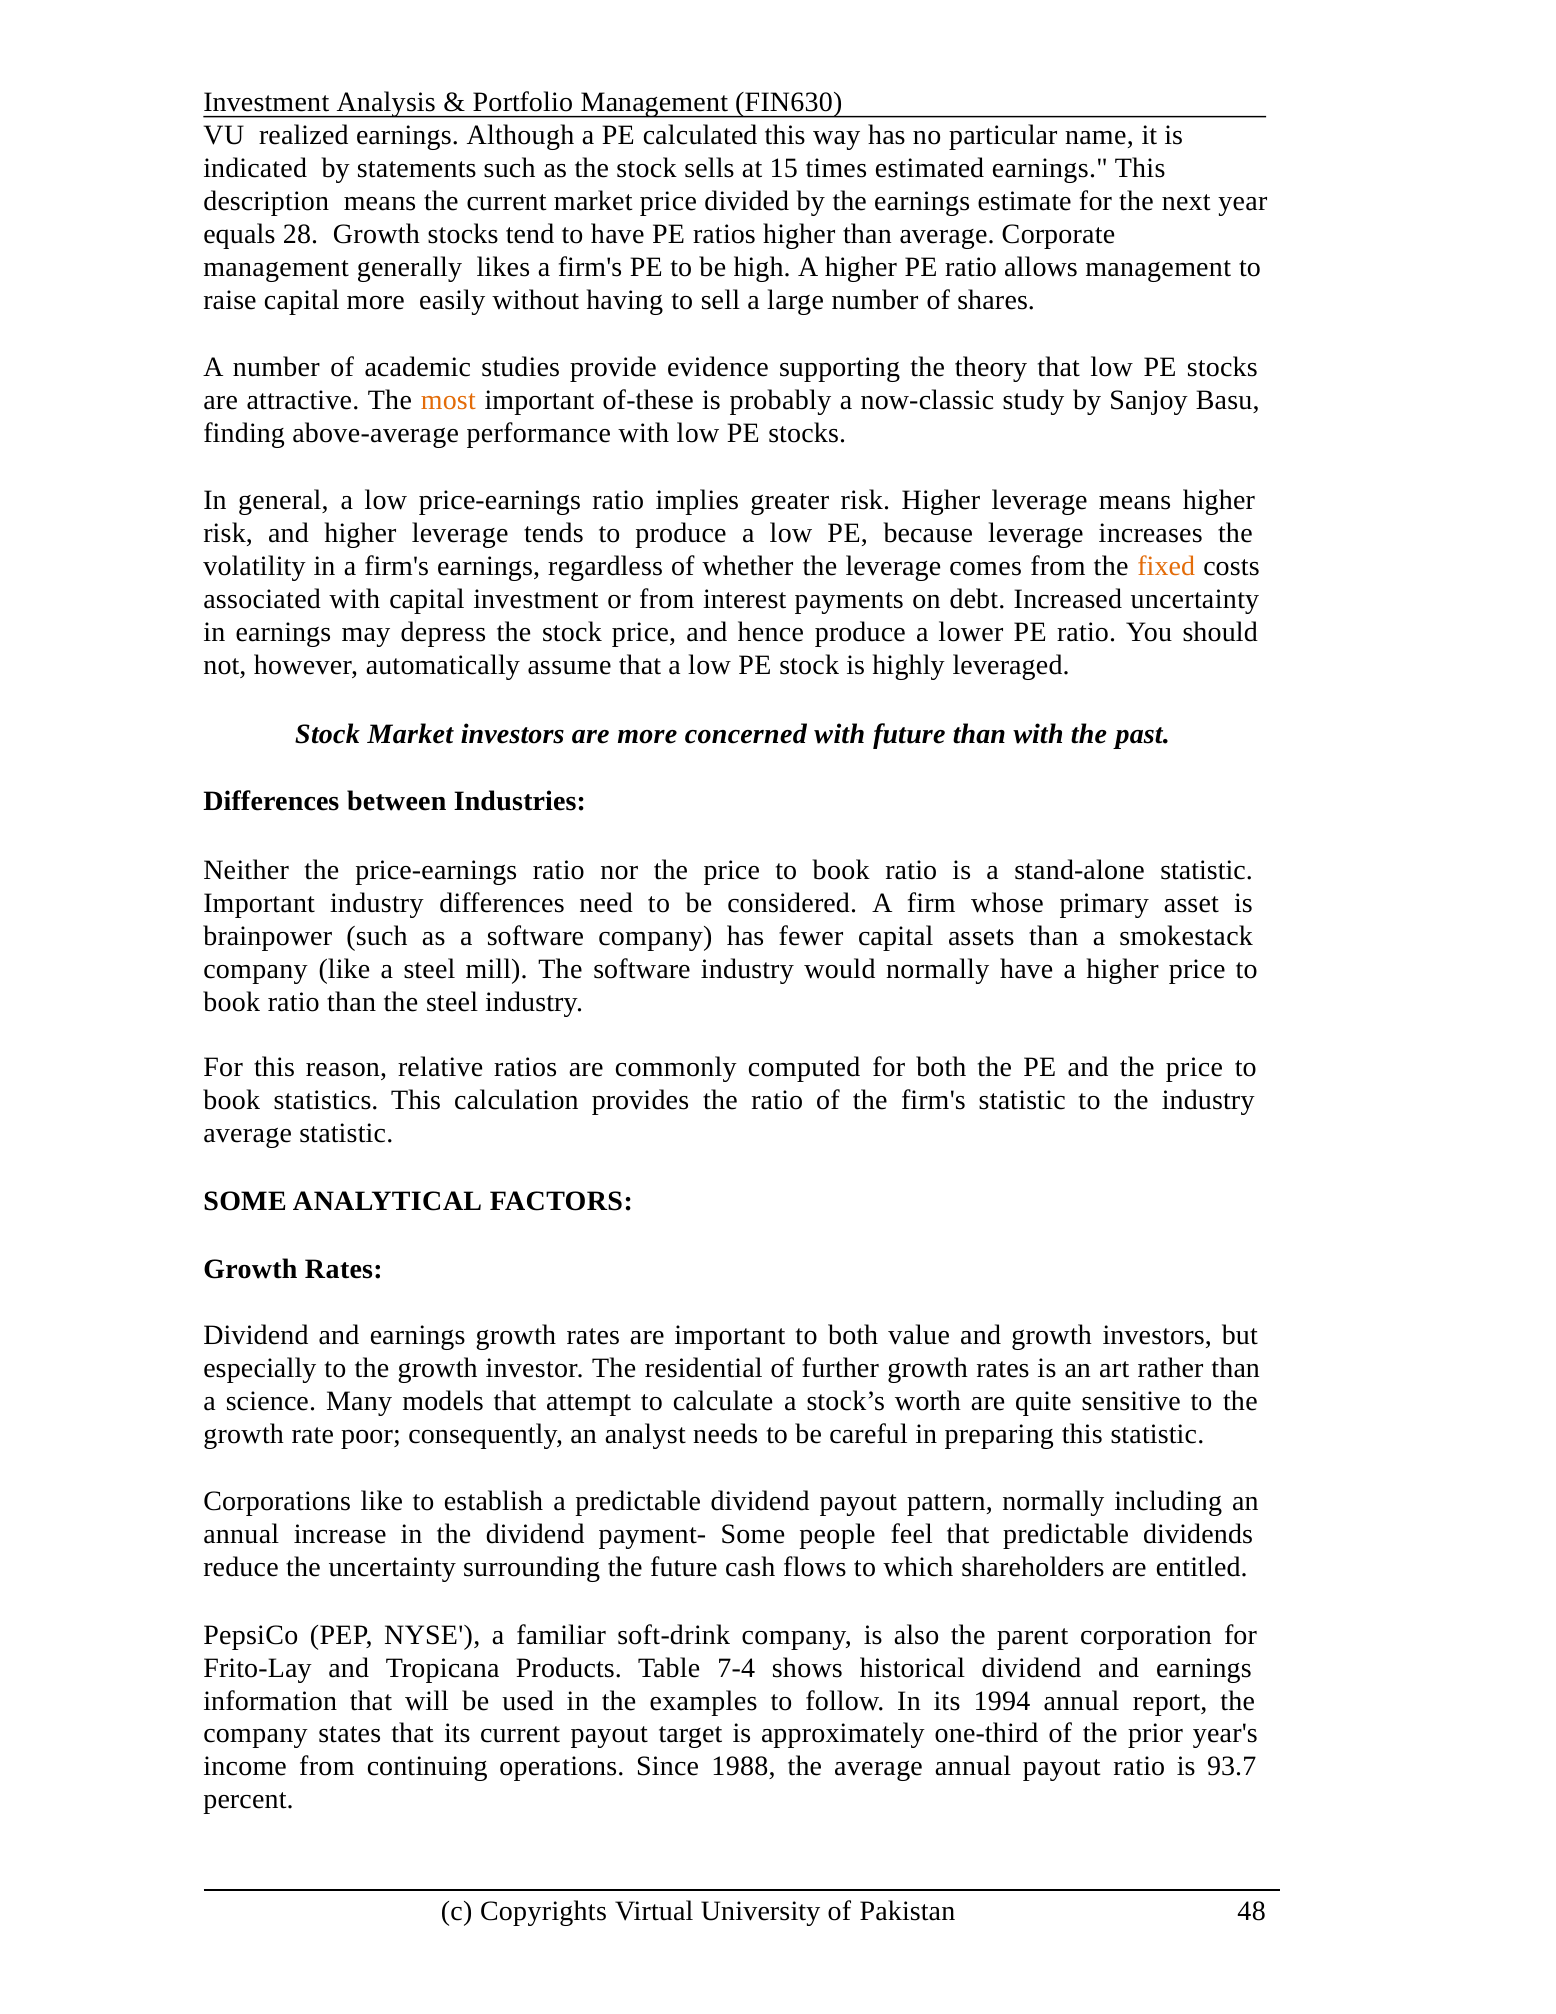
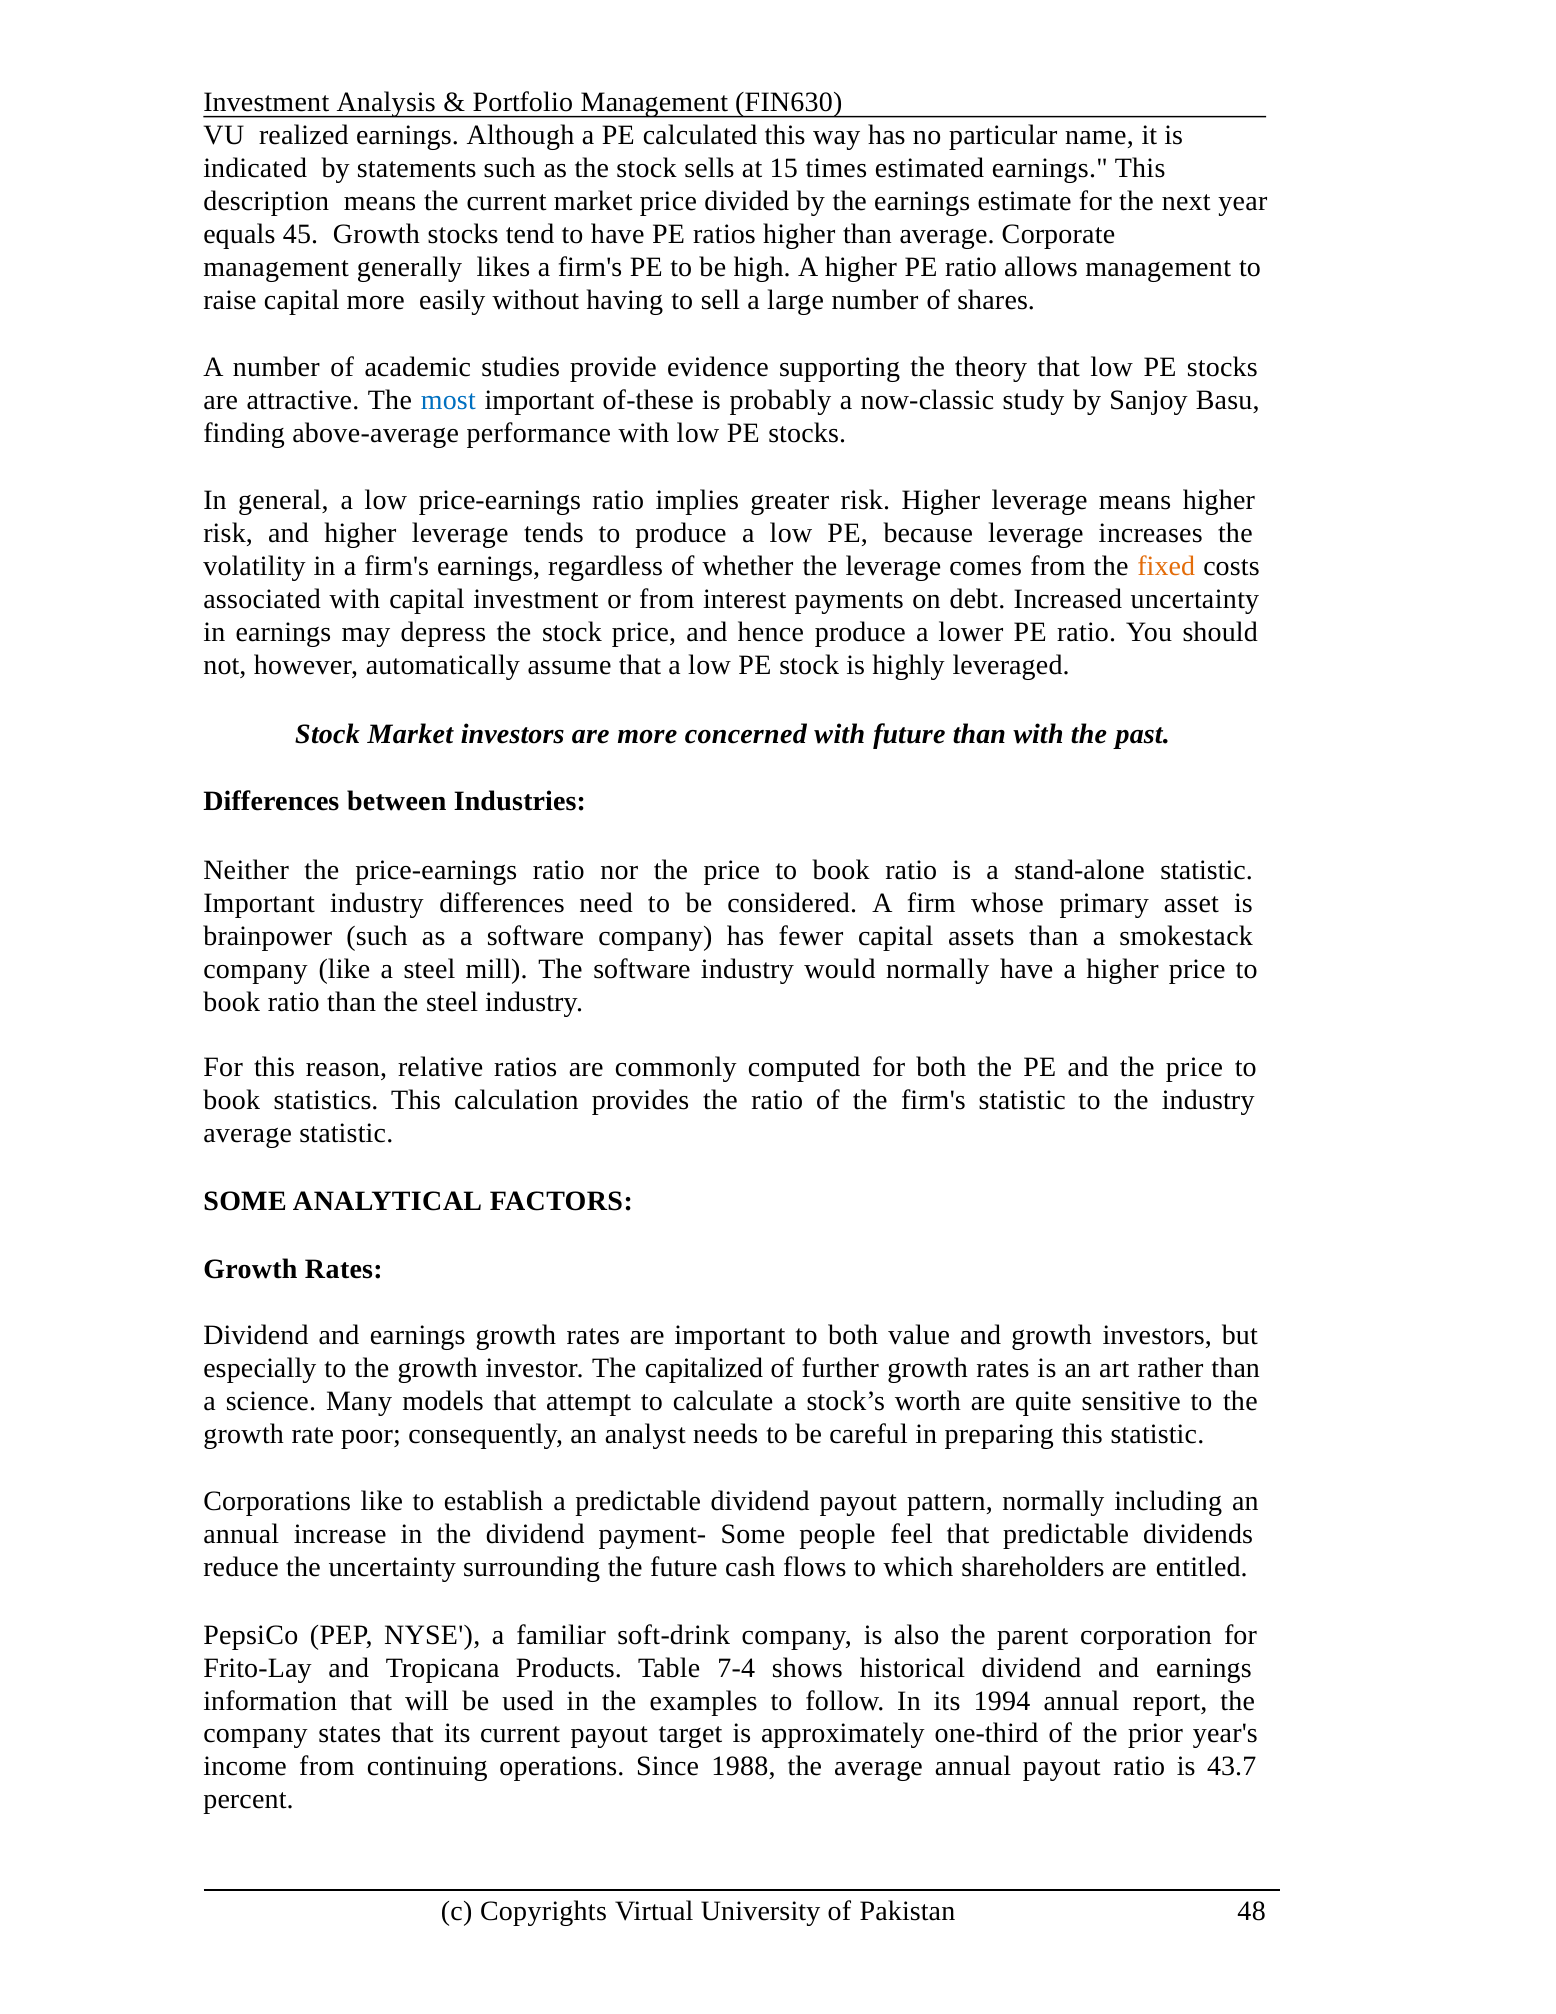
28: 28 -> 45
most colour: orange -> blue
residential: residential -> capitalized
93.7: 93.7 -> 43.7
